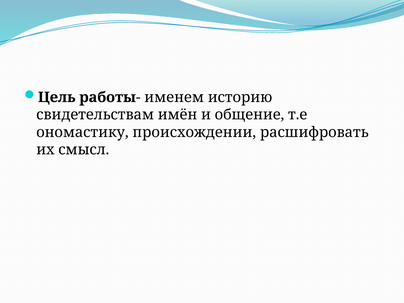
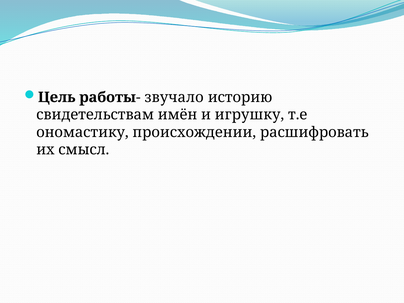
именем: именем -> звучало
общение: общение -> игрушку
